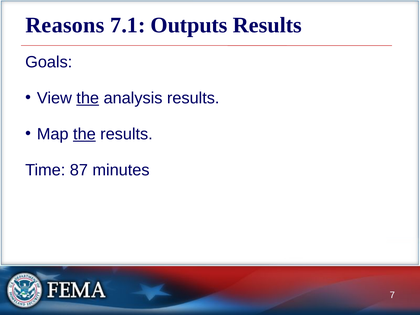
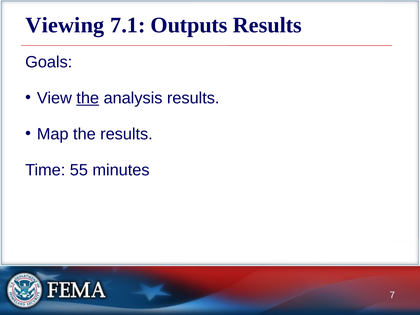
Reasons: Reasons -> Viewing
the at (84, 134) underline: present -> none
87: 87 -> 55
